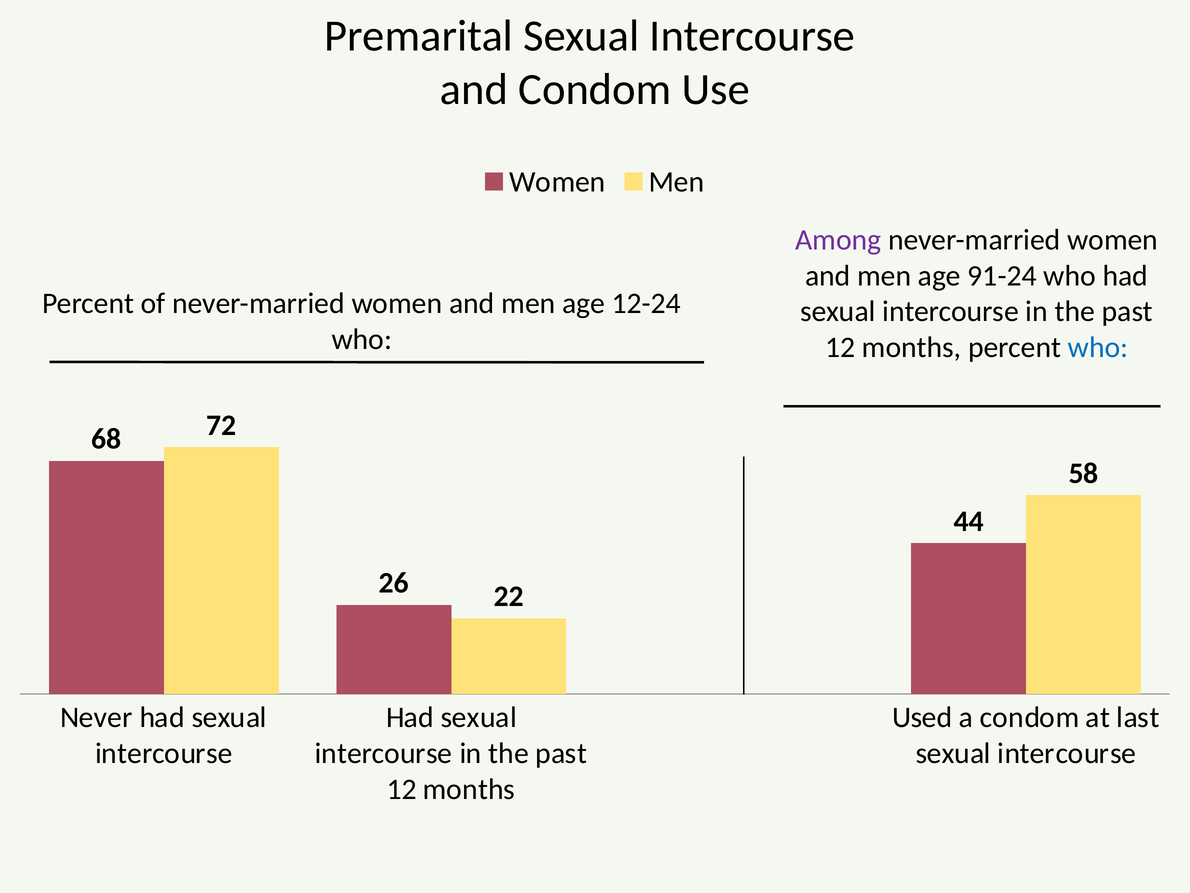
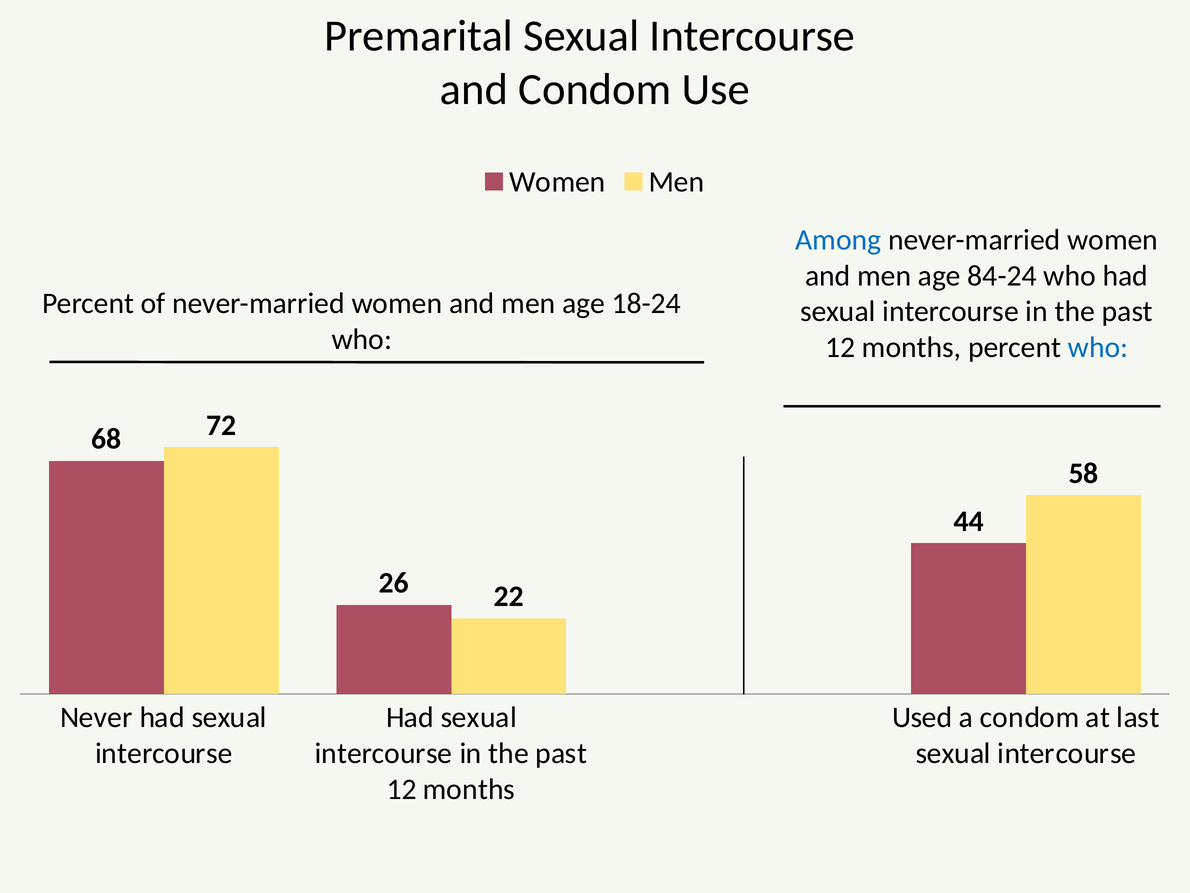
Among colour: purple -> blue
91-24: 91-24 -> 84-24
12-24: 12-24 -> 18-24
